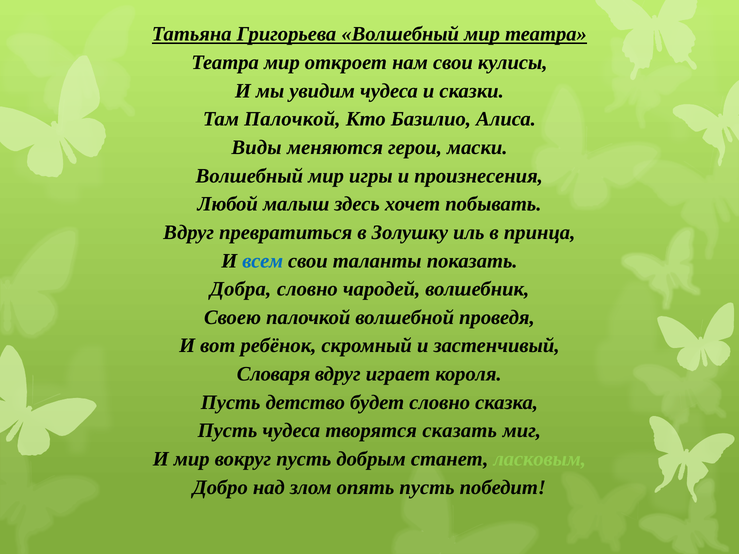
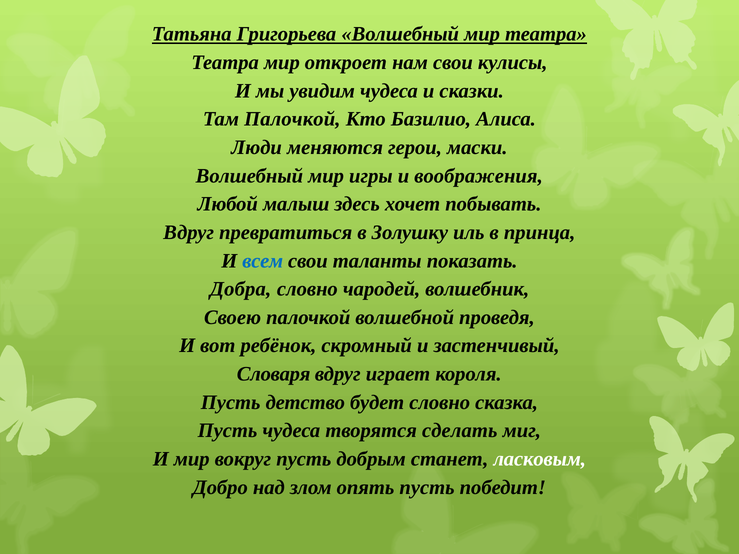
Виды: Виды -> Люди
произнесения: произнесения -> воображения
сказать: сказать -> сделать
ласковым colour: light green -> white
